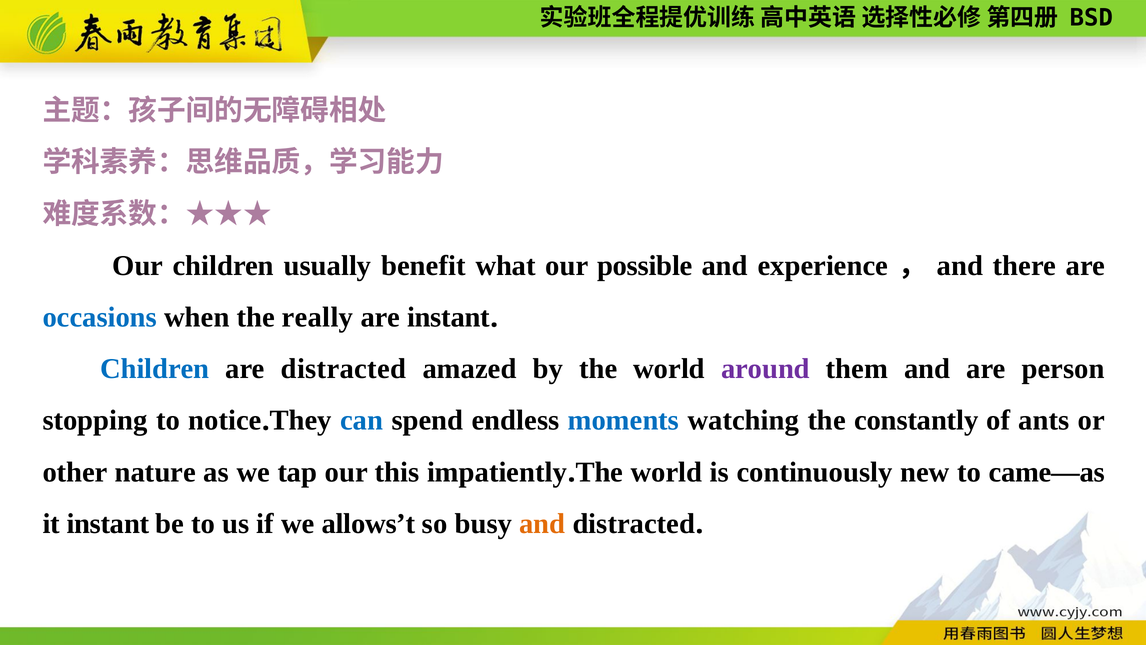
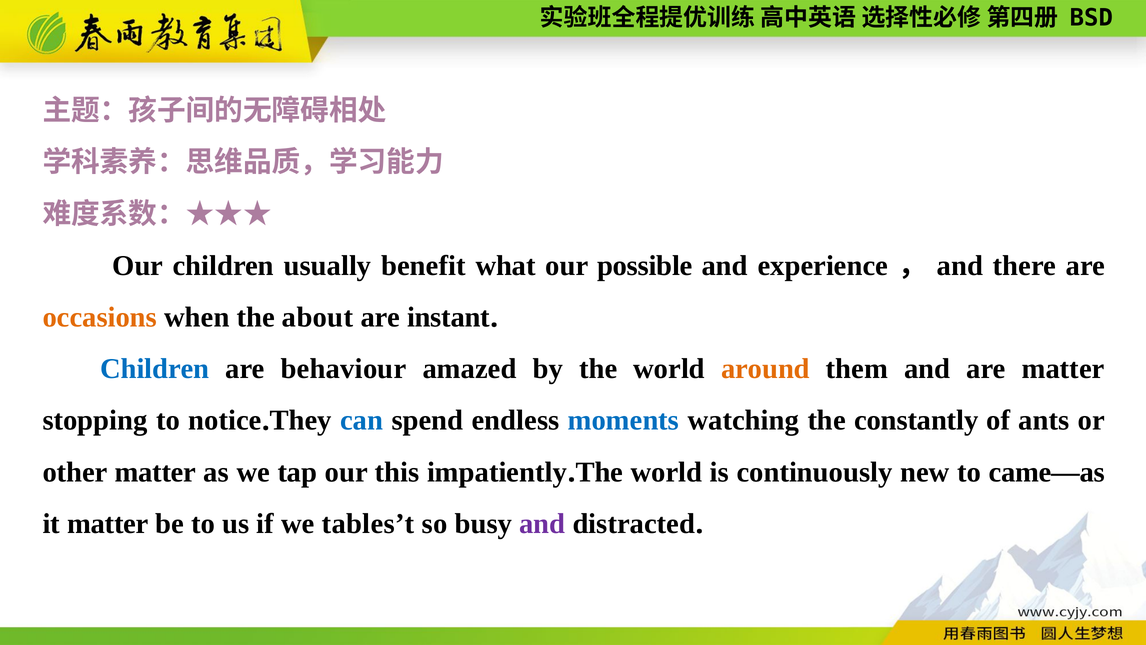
occasions colour: blue -> orange
really: really -> about
are distracted: distracted -> behaviour
around colour: purple -> orange
are person: person -> matter
other nature: nature -> matter
it instant: instant -> matter
allows’t: allows’t -> tables’t
and at (542, 523) colour: orange -> purple
